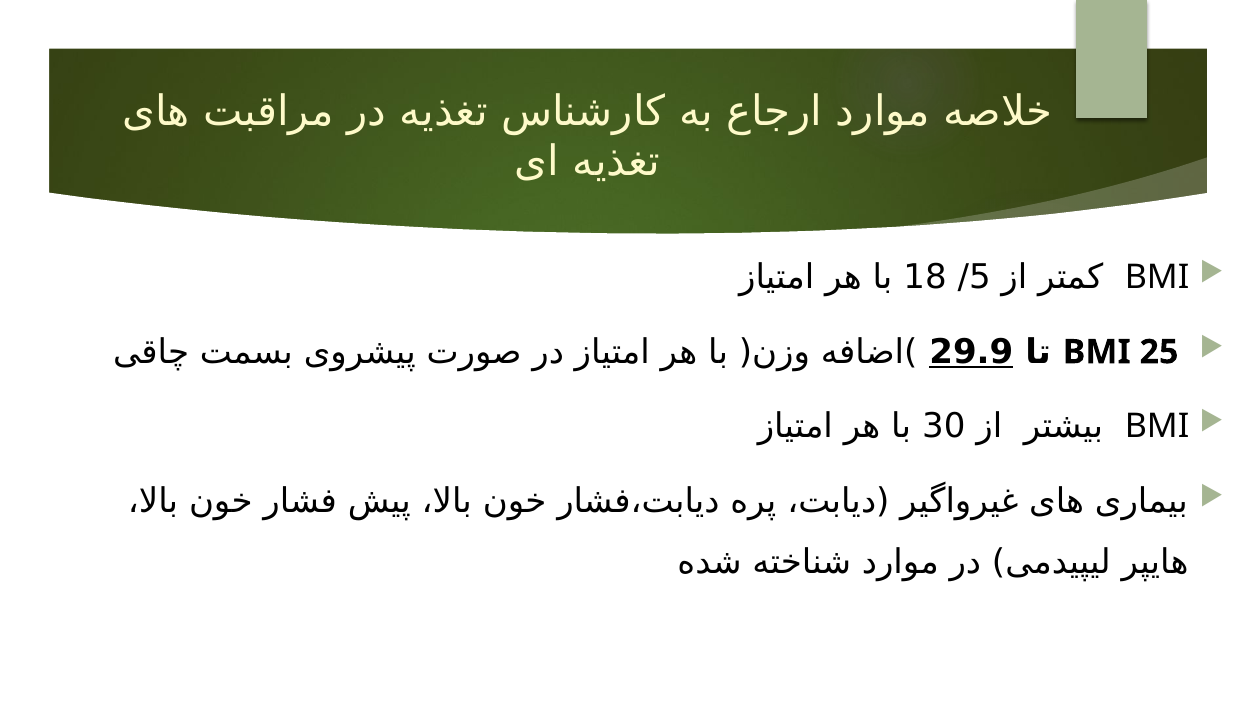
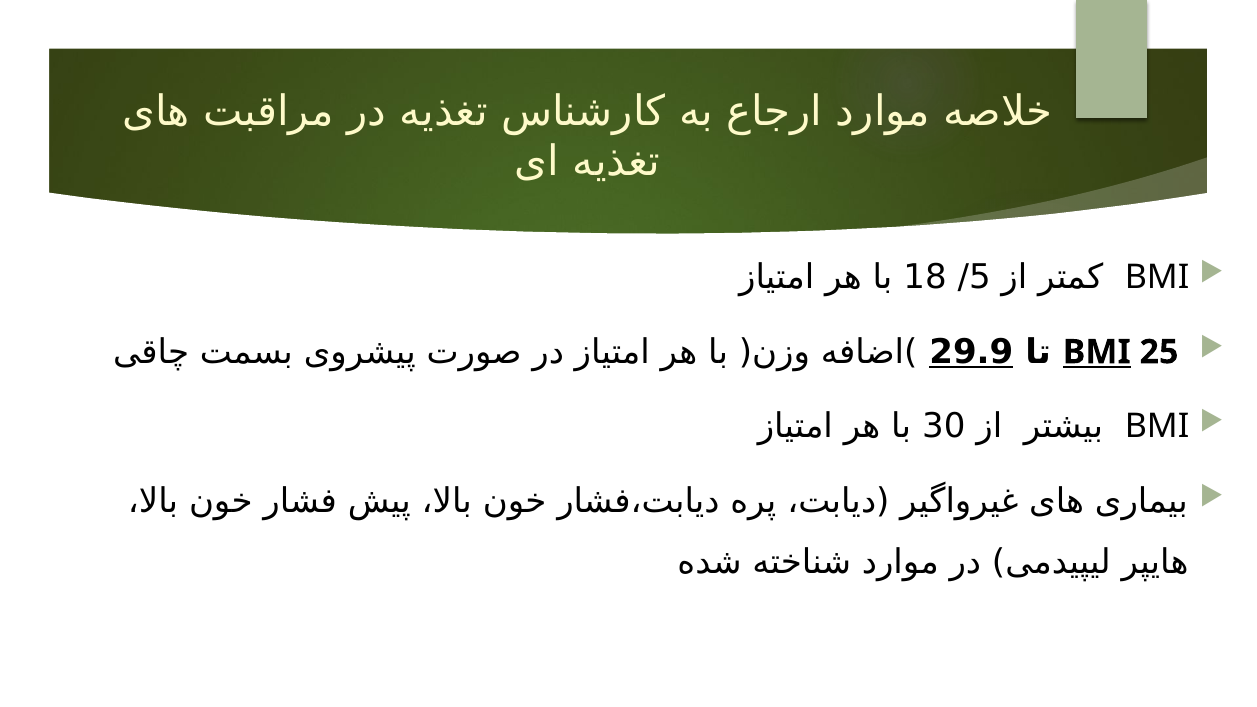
BMI at (1097, 352) underline: none -> present
